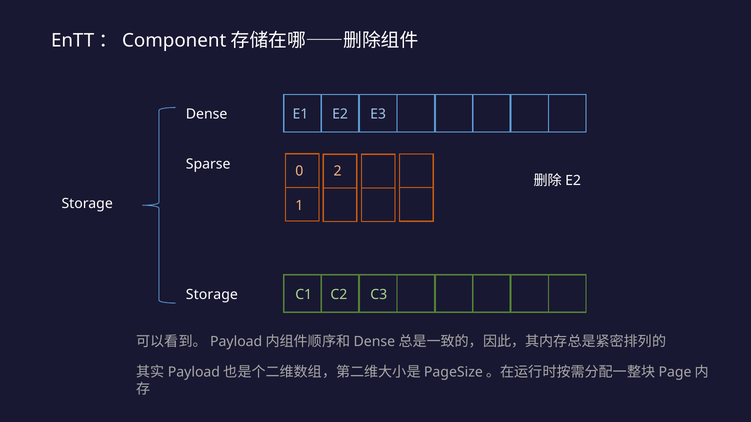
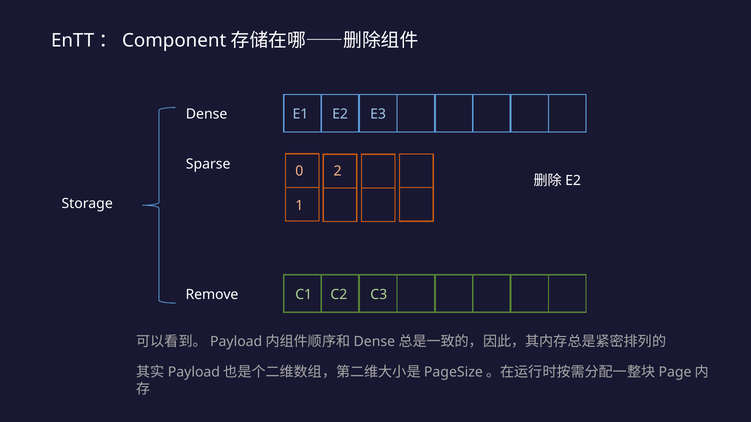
Storage at (212, 295): Storage -> Remove
